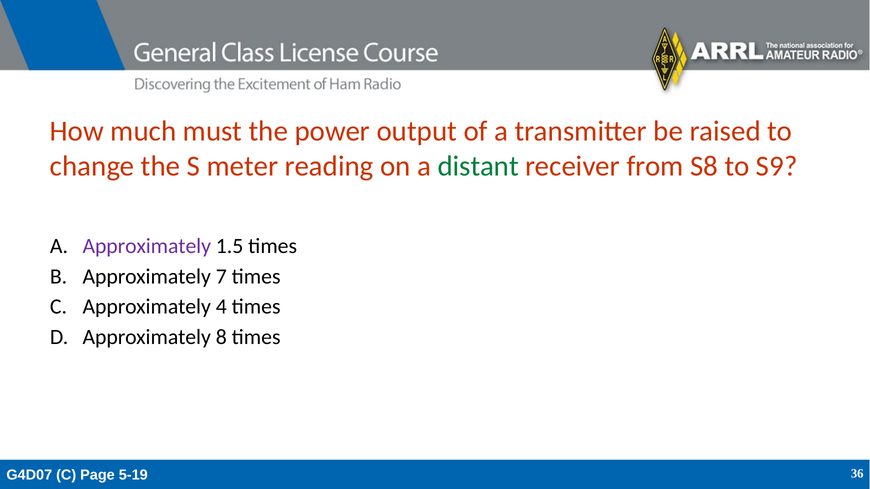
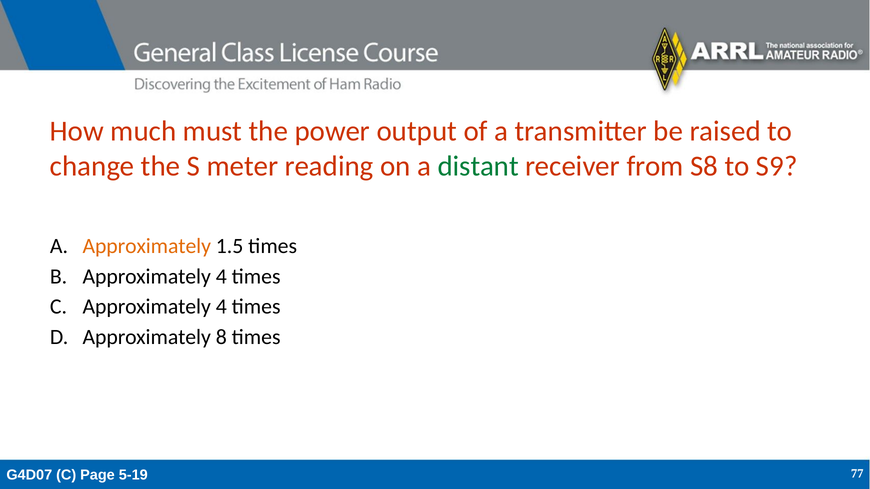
Approximately at (147, 246) colour: purple -> orange
7 at (221, 277): 7 -> 4
36: 36 -> 77
